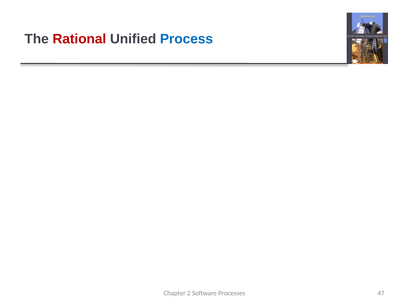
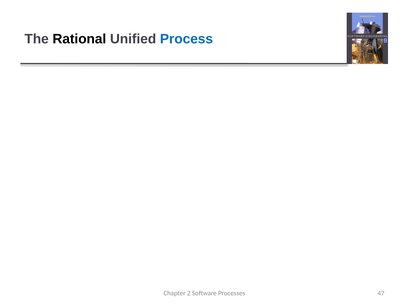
Rational colour: red -> black
